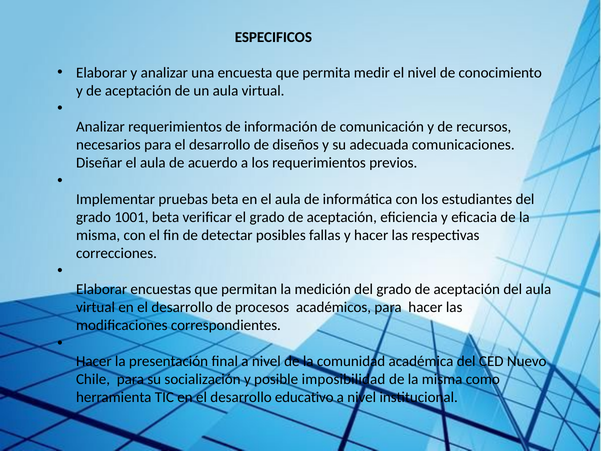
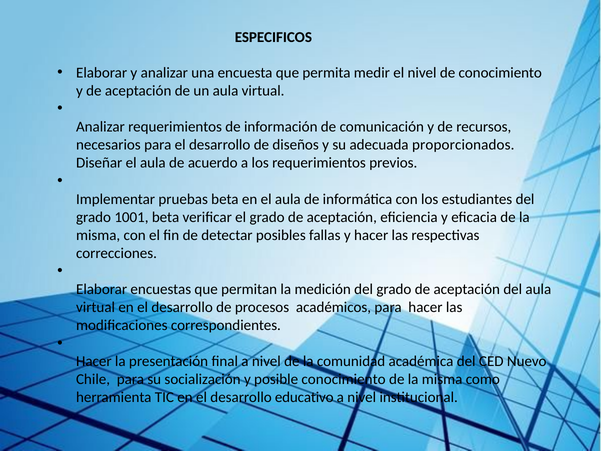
comunicaciones: comunicaciones -> proporcionados
posible imposibilidad: imposibilidad -> conocimiento
